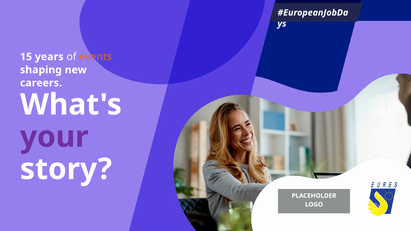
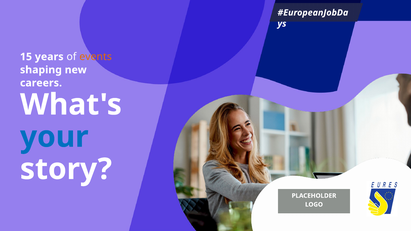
your colour: purple -> blue
